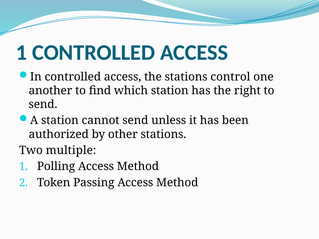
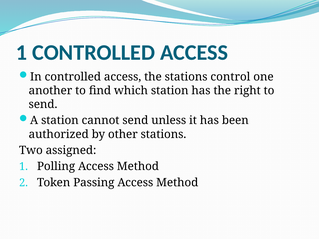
multiple: multiple -> assigned
